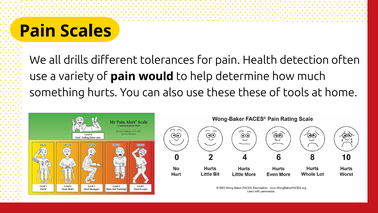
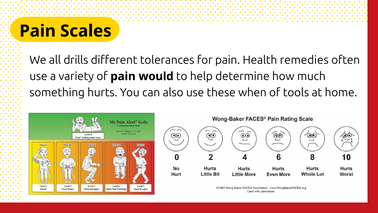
detection: detection -> remedies
these these: these -> when
